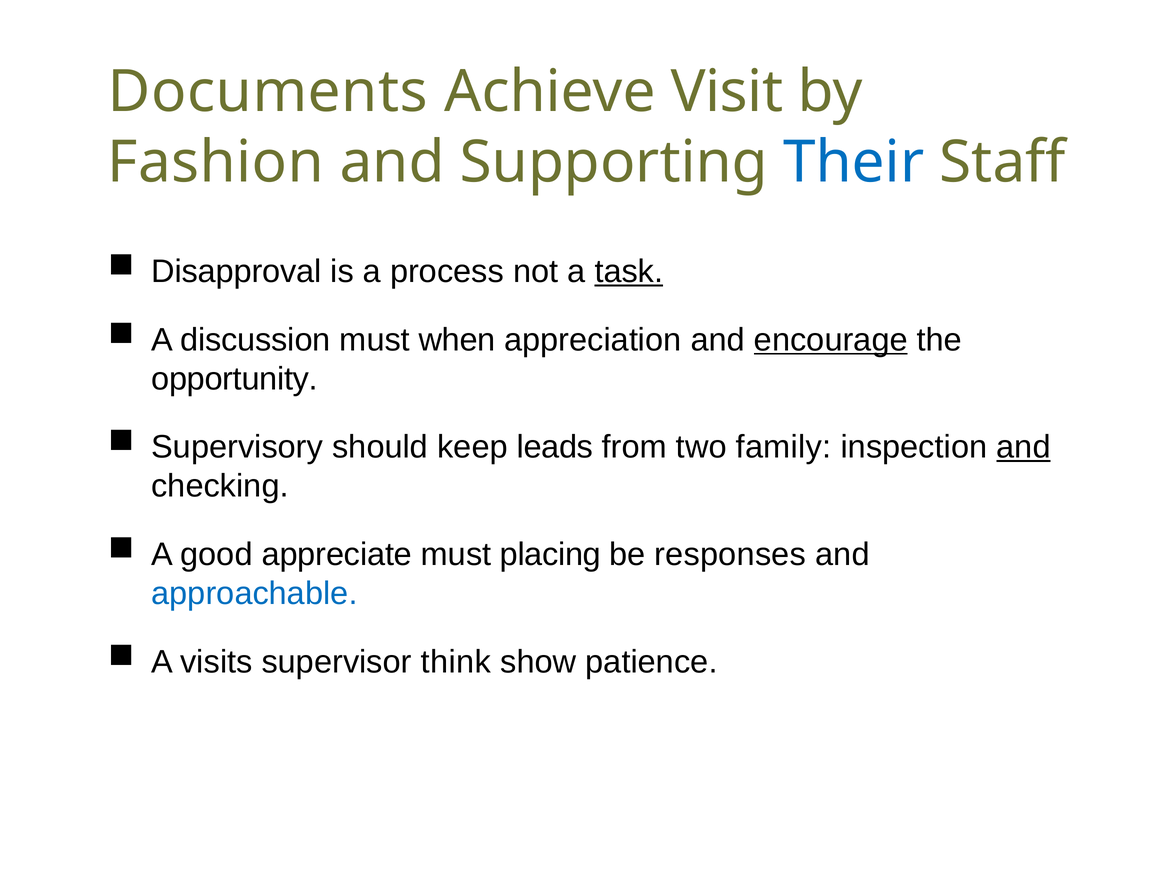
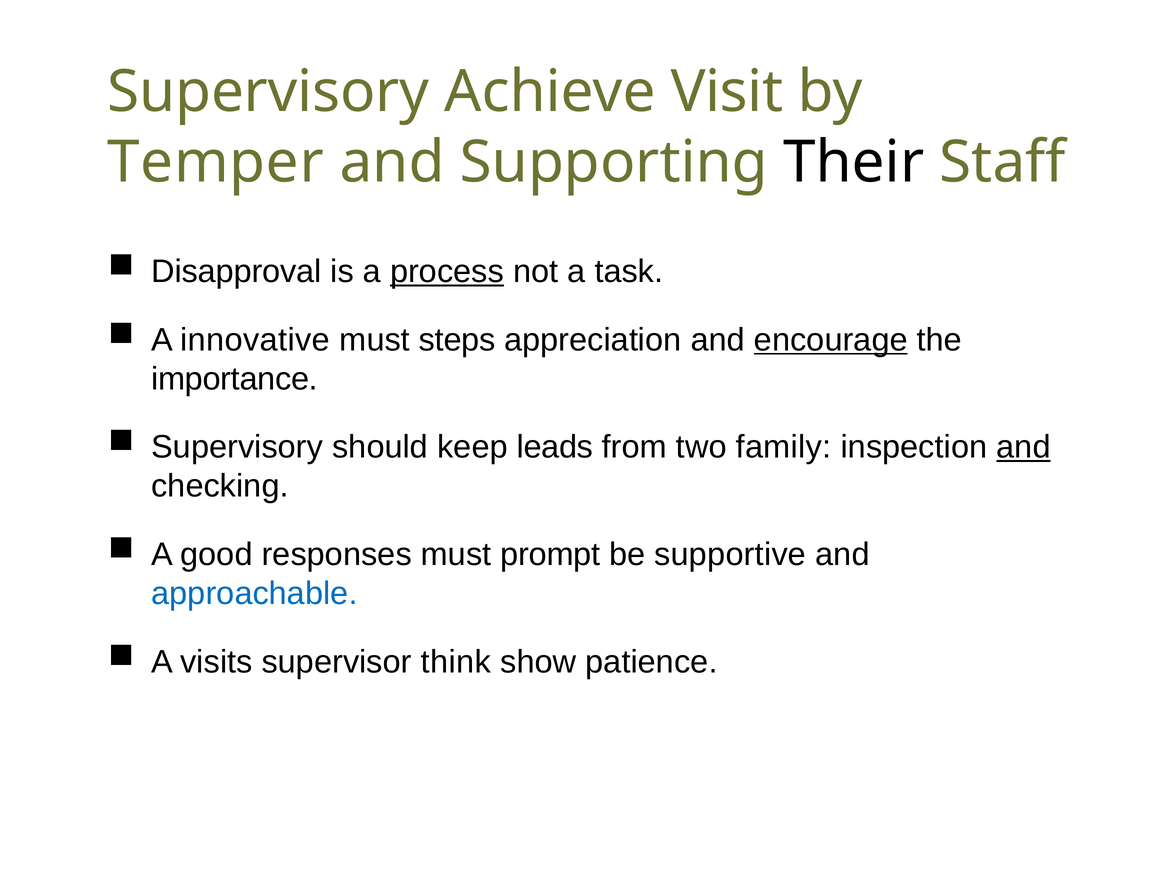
Documents at (268, 92): Documents -> Supervisory
Fashion: Fashion -> Temper
Their colour: blue -> black
process underline: none -> present
task underline: present -> none
discussion: discussion -> innovative
when: when -> steps
opportunity: opportunity -> importance
appreciate: appreciate -> responses
placing: placing -> prompt
responses: responses -> supportive
